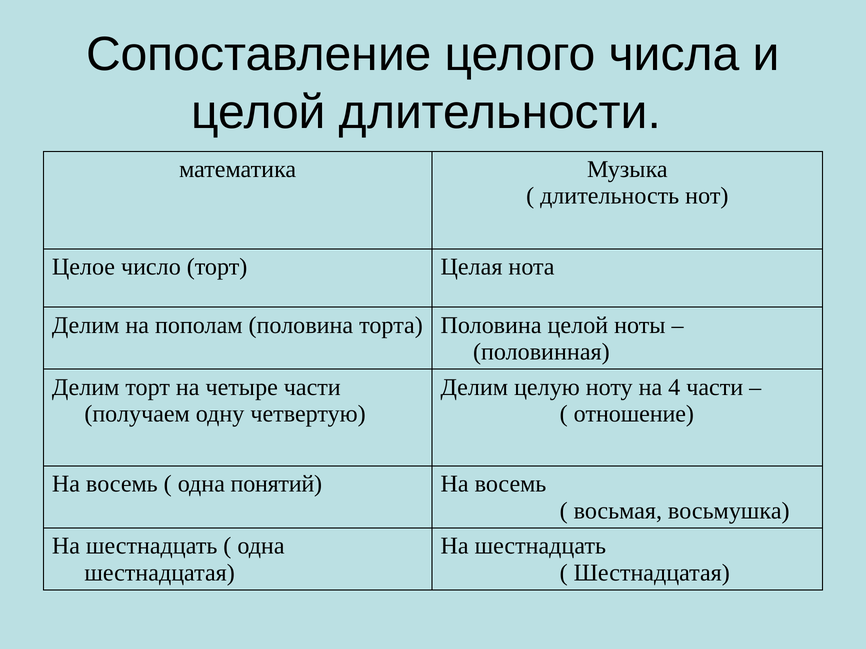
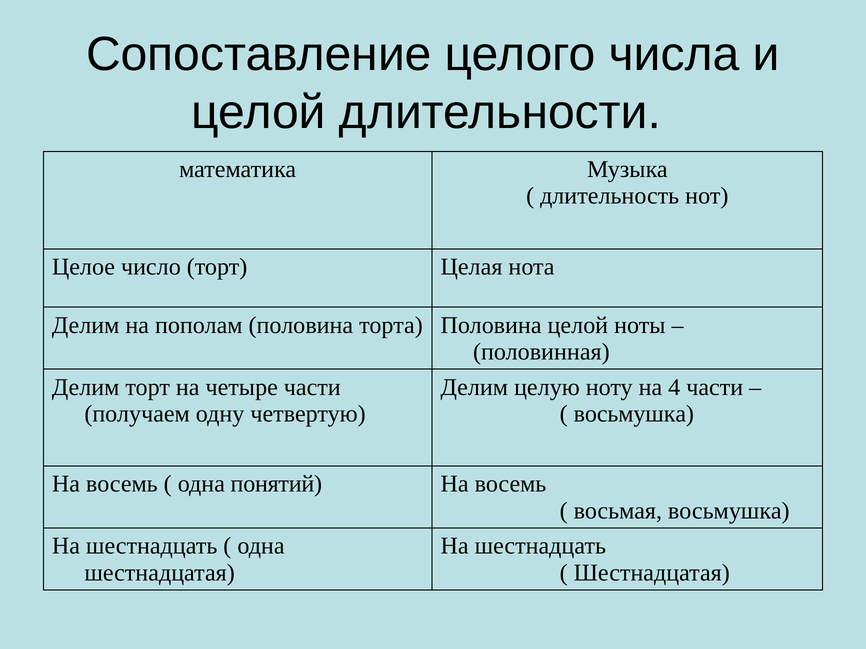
отношение at (634, 414): отношение -> восьмушка
